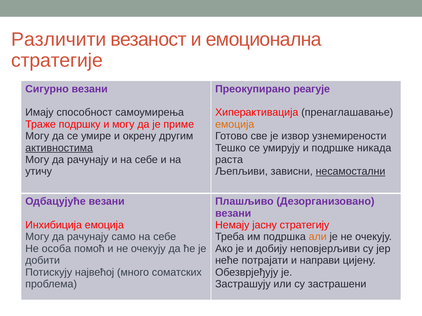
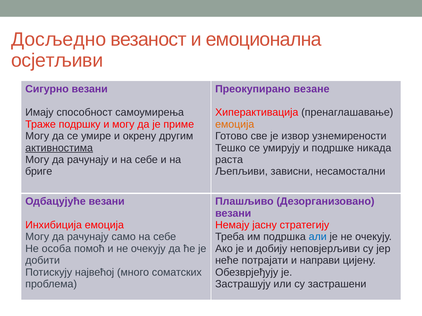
Различити: Различити -> Досљедно
стратегије: стратегије -> осјетљиви
реагује: реагује -> везане
утичу: утичу -> бриге
несамостални underline: present -> none
али colour: orange -> blue
